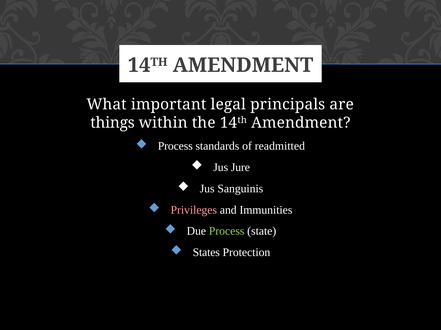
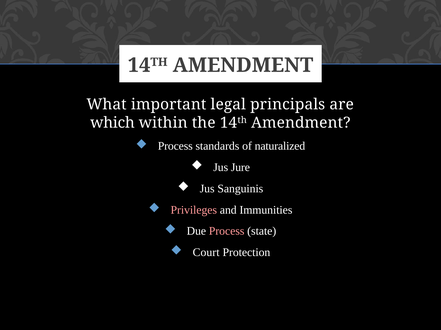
things: things -> which
readmitted: readmitted -> naturalized
Process at (227, 232) colour: light green -> pink
States: States -> Court
